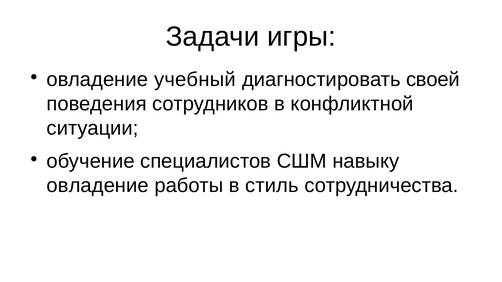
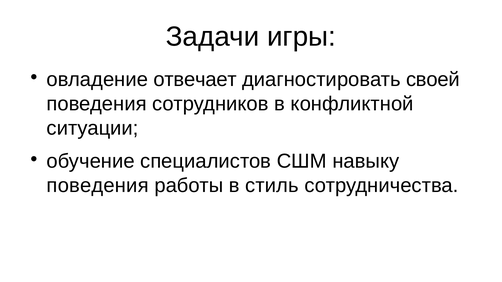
учебный: учебный -> отвечает
овладение at (98, 186): овладение -> поведения
